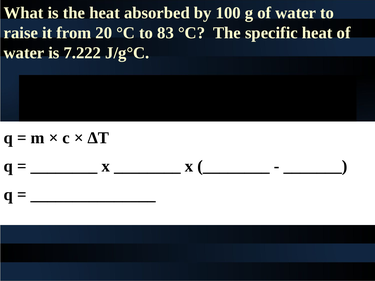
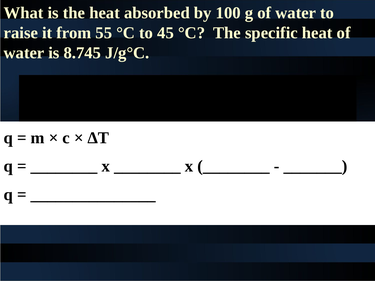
20: 20 -> 55
83: 83 -> 45
7.222: 7.222 -> 8.745
